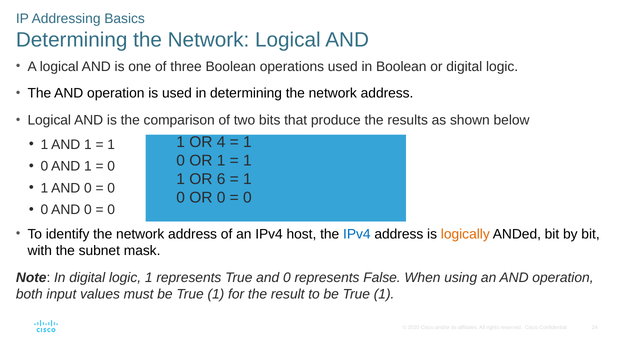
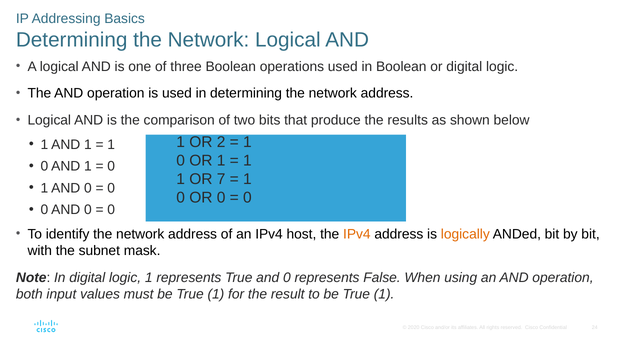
4: 4 -> 2
6: 6 -> 7
IPv4 at (357, 234) colour: blue -> orange
